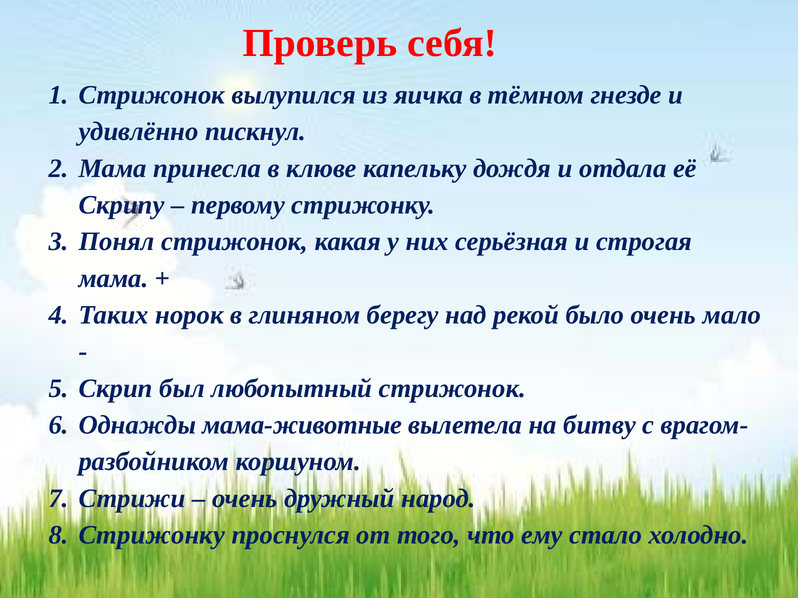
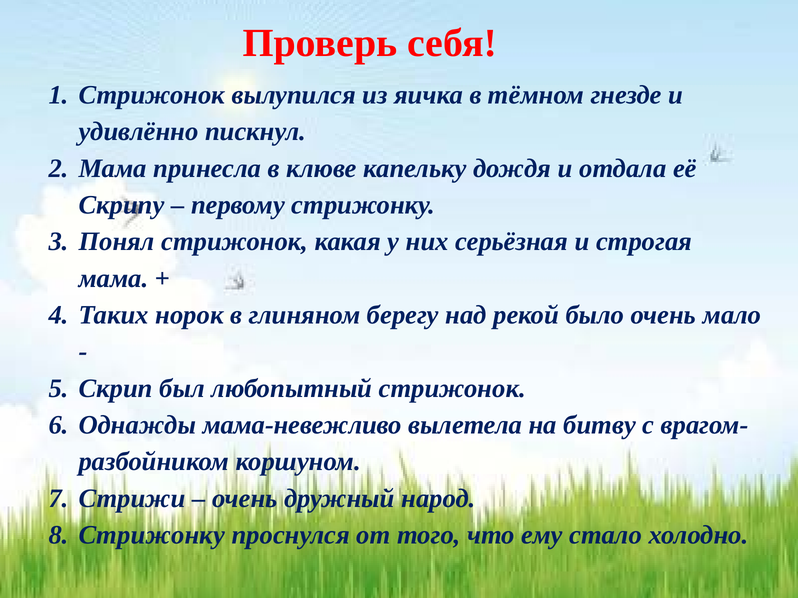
мама-животные: мама-животные -> мама-невежливо
